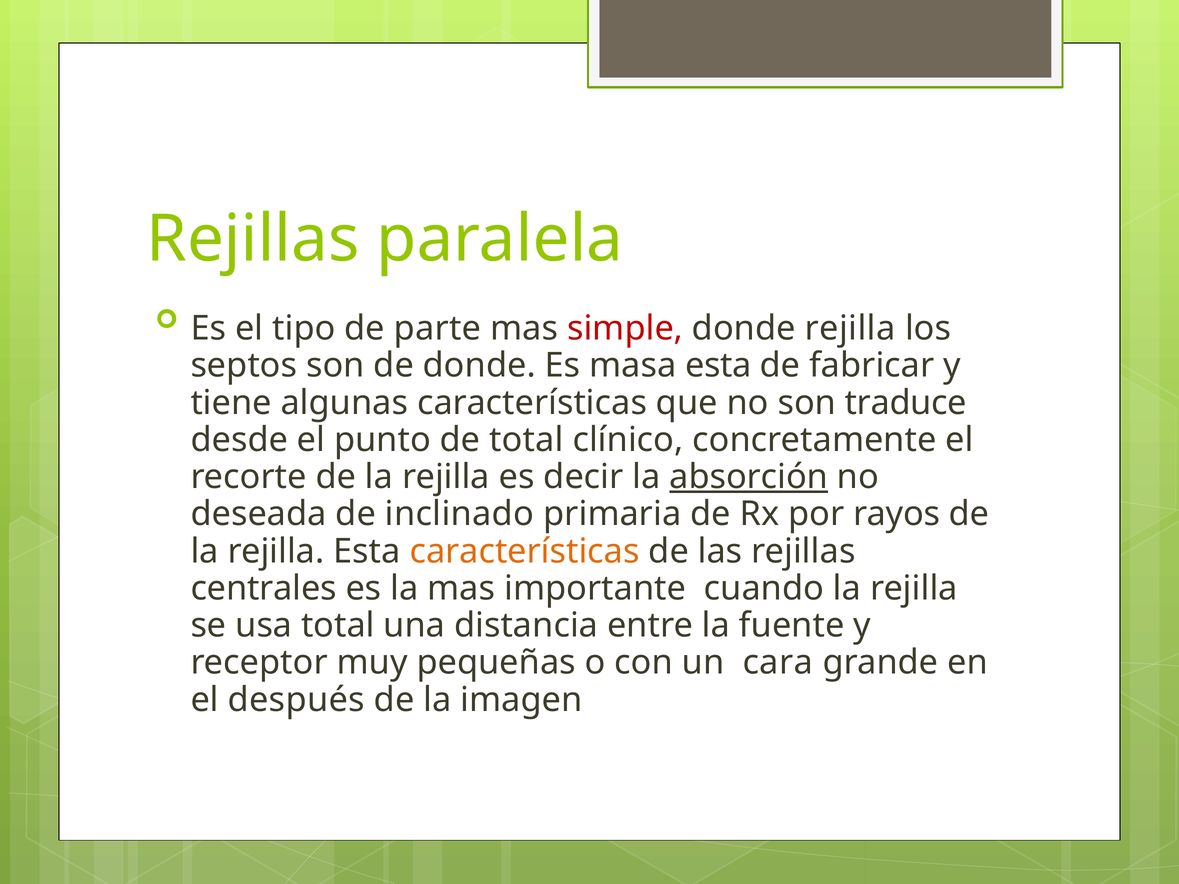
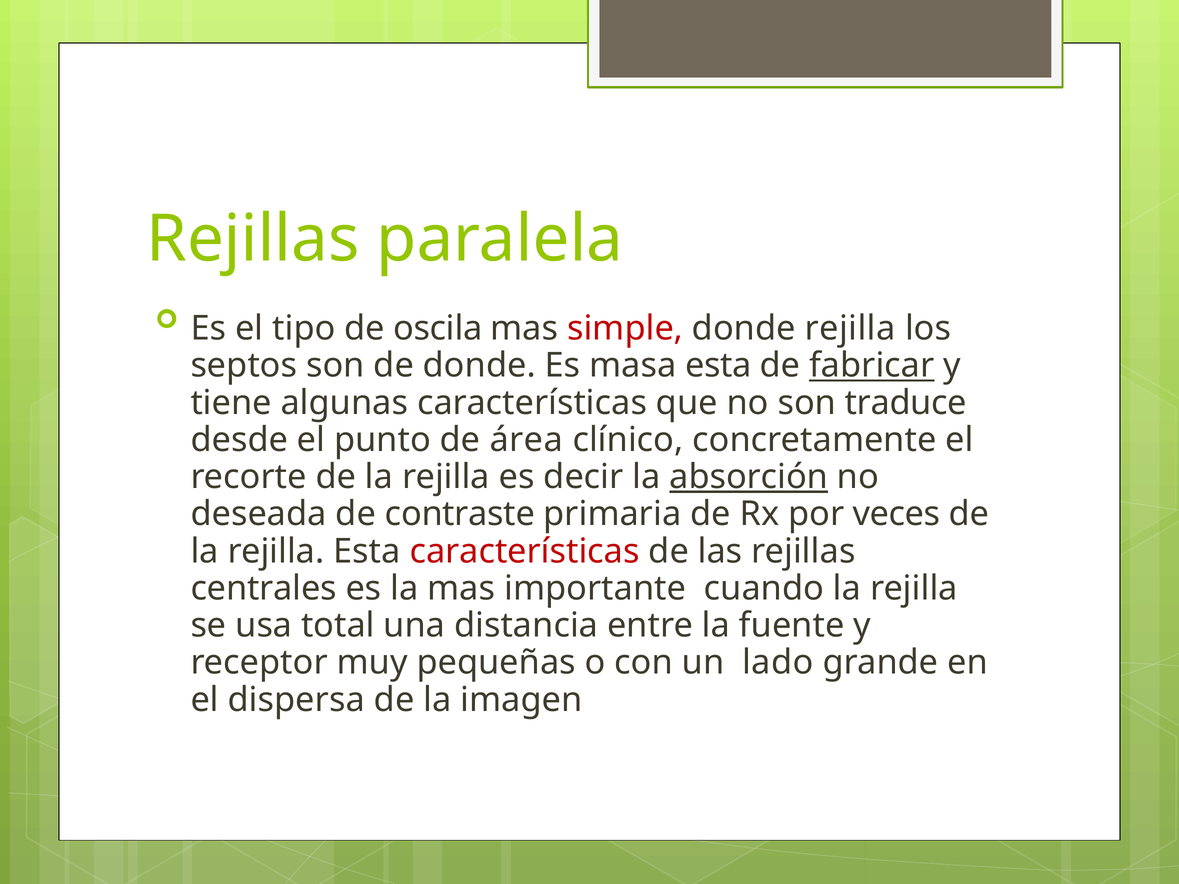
parte: parte -> oscila
fabricar underline: none -> present
de total: total -> área
inclinado: inclinado -> contraste
rayos: rayos -> veces
características at (525, 551) colour: orange -> red
cara: cara -> lado
después: después -> dispersa
